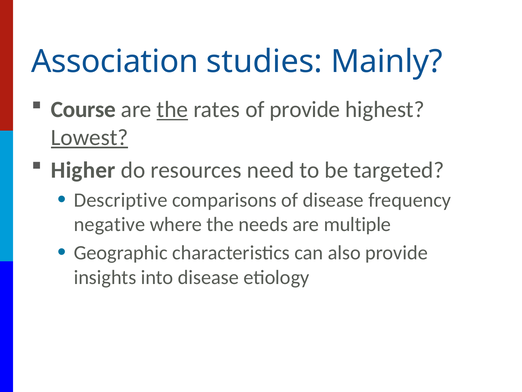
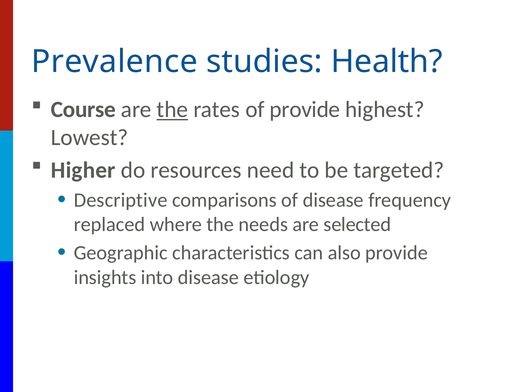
Association: Association -> Prevalence
Mainly: Mainly -> Health
Lowest underline: present -> none
negative: negative -> replaced
multiple: multiple -> selected
